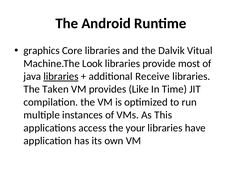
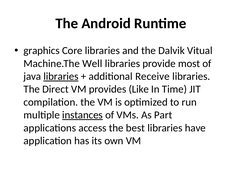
Look: Look -> Well
Taken: Taken -> Direct
instances underline: none -> present
This: This -> Part
your: your -> best
